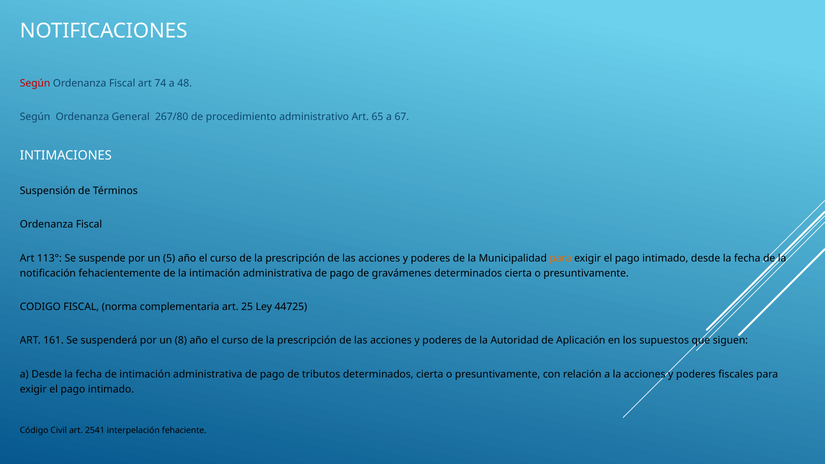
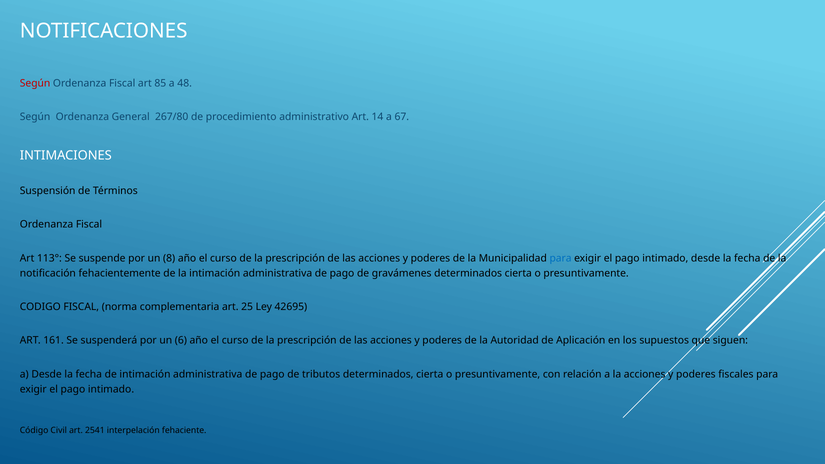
74: 74 -> 85
65: 65 -> 14
5: 5 -> 8
para at (561, 258) colour: orange -> blue
44725: 44725 -> 42695
8: 8 -> 6
